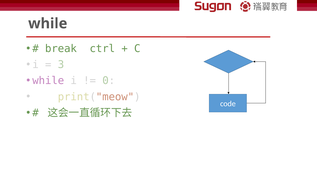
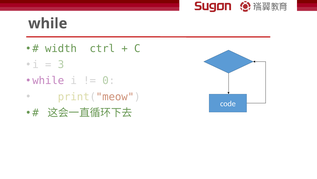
break: break -> width
